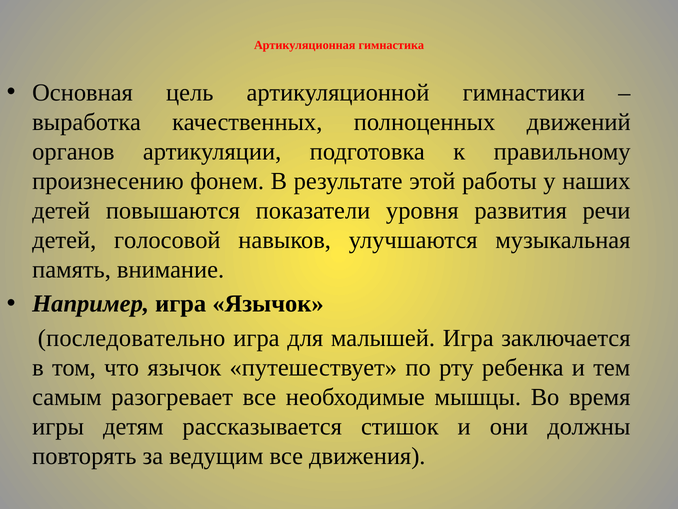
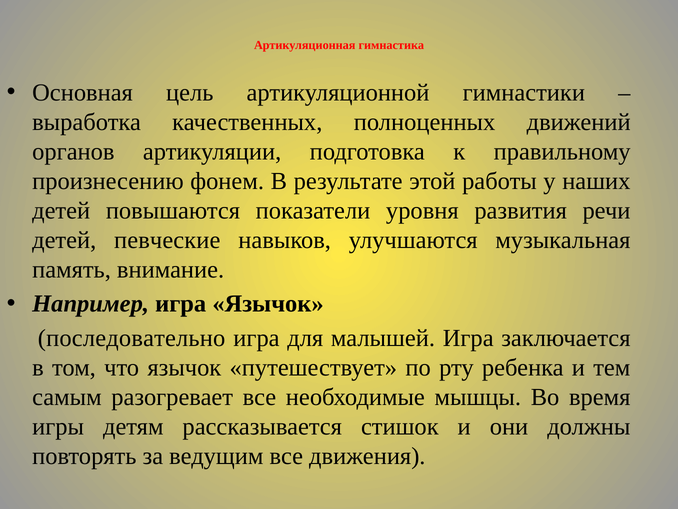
голосовой: голосовой -> певческие
